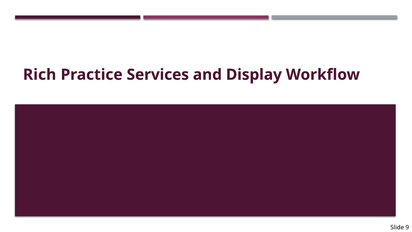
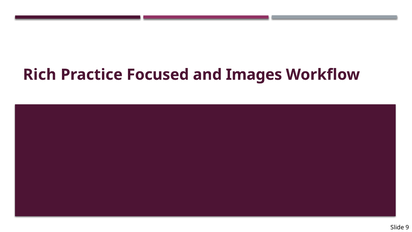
Services: Services -> Focused
Display: Display -> Images
